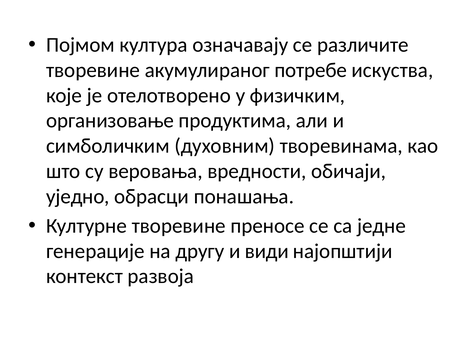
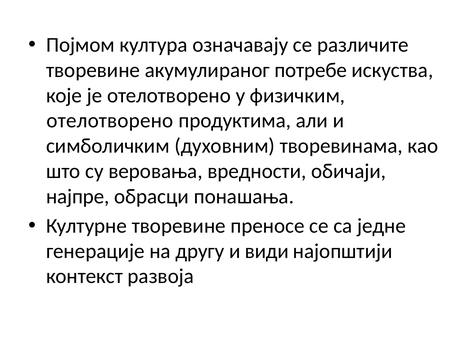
организовање at (110, 121): организовање -> отелотворено
уједно: уједно -> најпре
